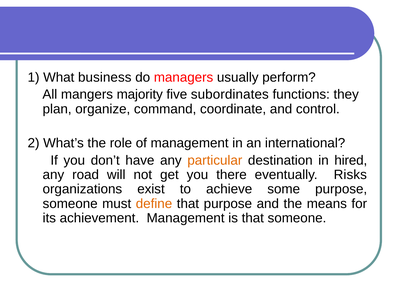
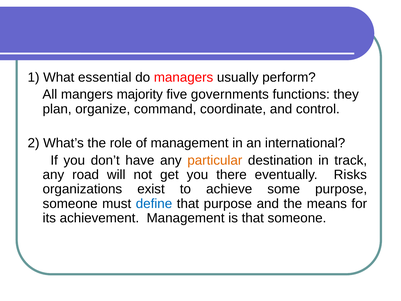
business: business -> essential
subordinates: subordinates -> governments
hired: hired -> track
define colour: orange -> blue
